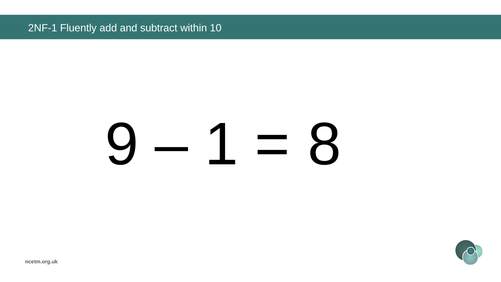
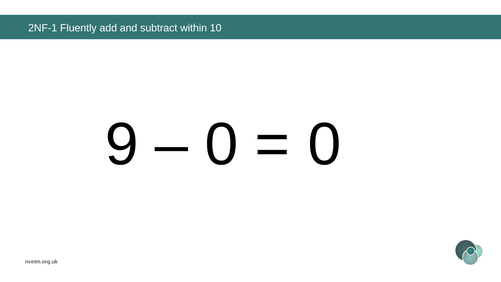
1 at (222, 145): 1 -> 0
8 at (325, 145): 8 -> 0
